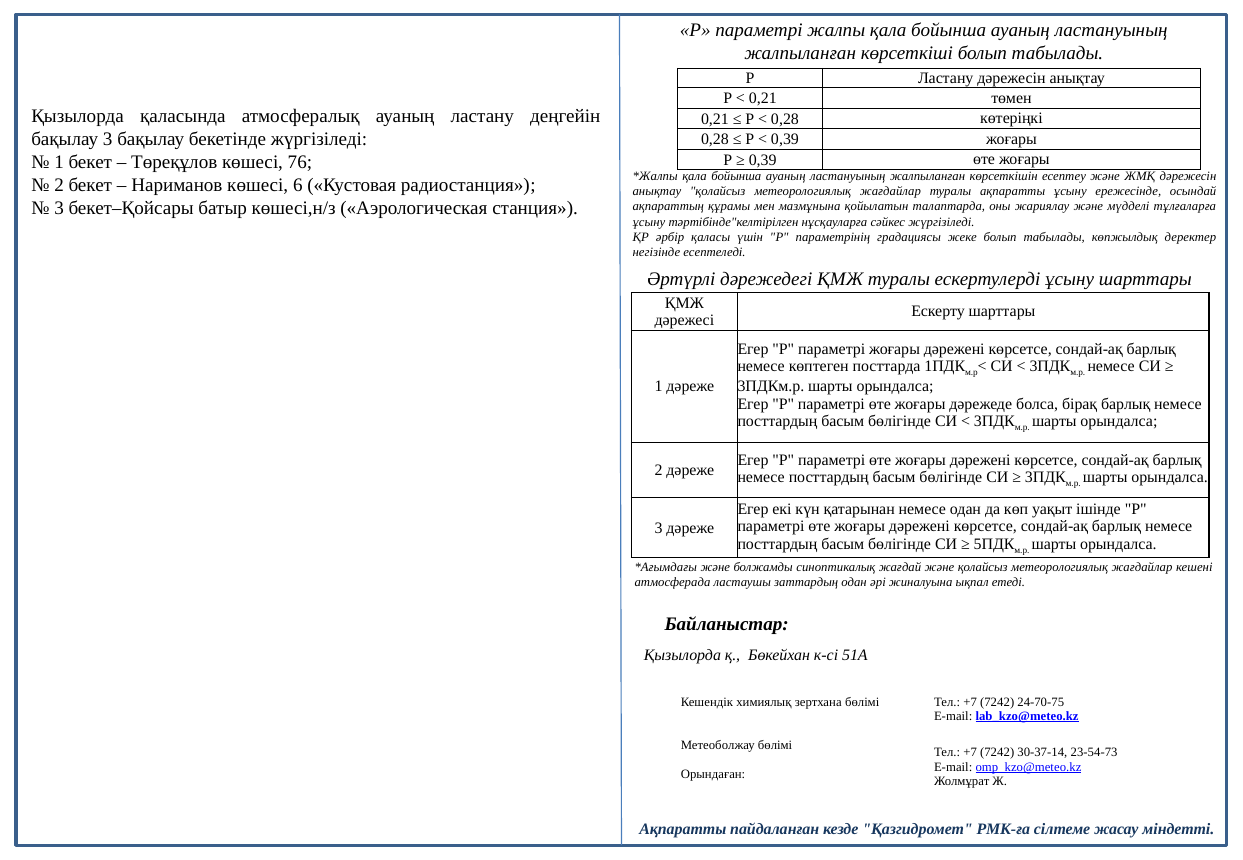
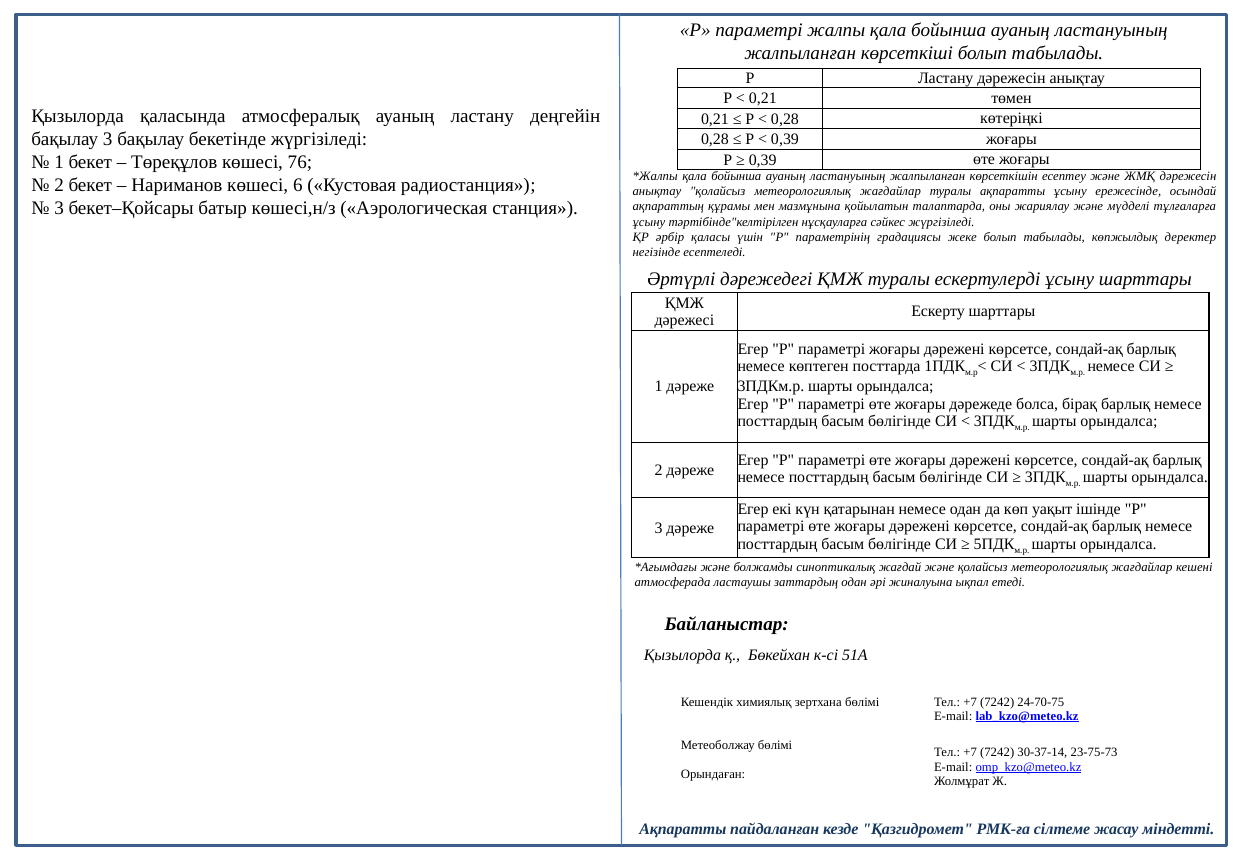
23-54-73: 23-54-73 -> 23-75-73
